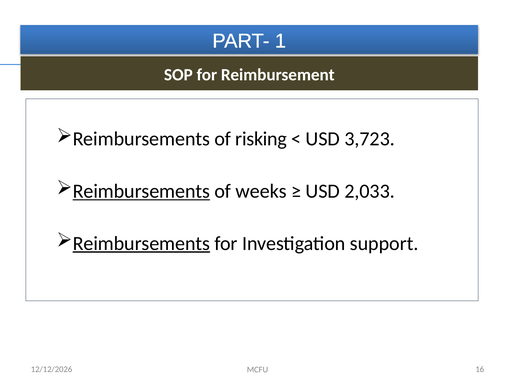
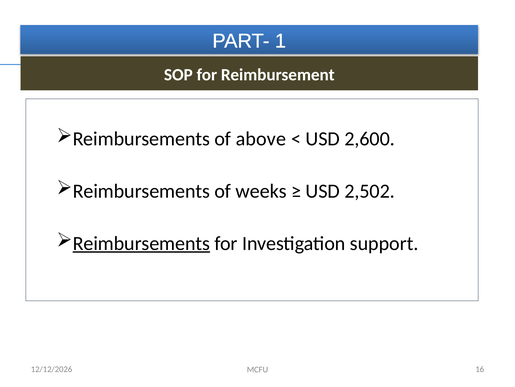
risking: risking -> above
3,723: 3,723 -> 2,600
Reimbursements at (141, 191) underline: present -> none
2,033: 2,033 -> 2,502
